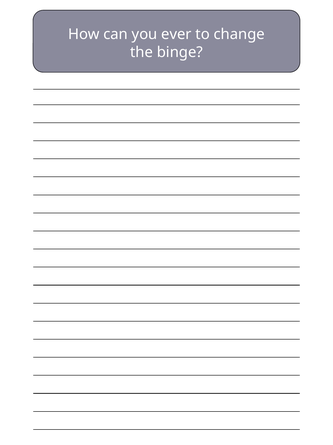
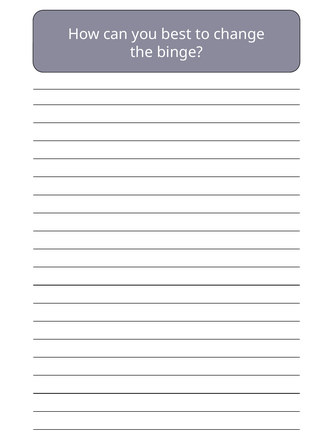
ever: ever -> best
